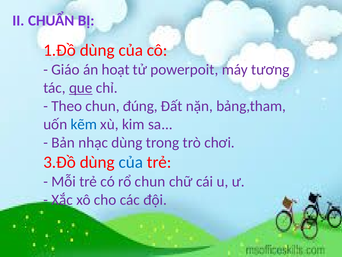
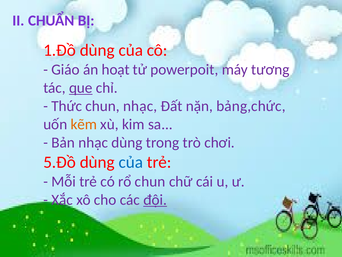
Theo: Theo -> Thức
chun đúng: đúng -> nhạc
bảng,tham: bảng,tham -> bảng,chức
kẽm colour: blue -> orange
3.Đồ: 3.Đồ -> 5.Đồ
đội underline: none -> present
